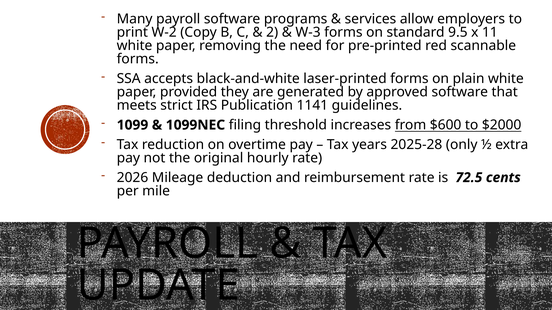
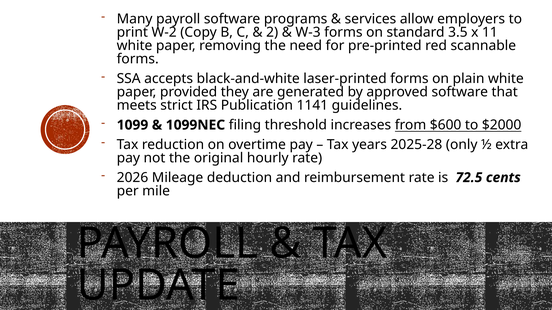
9.5: 9.5 -> 3.5
